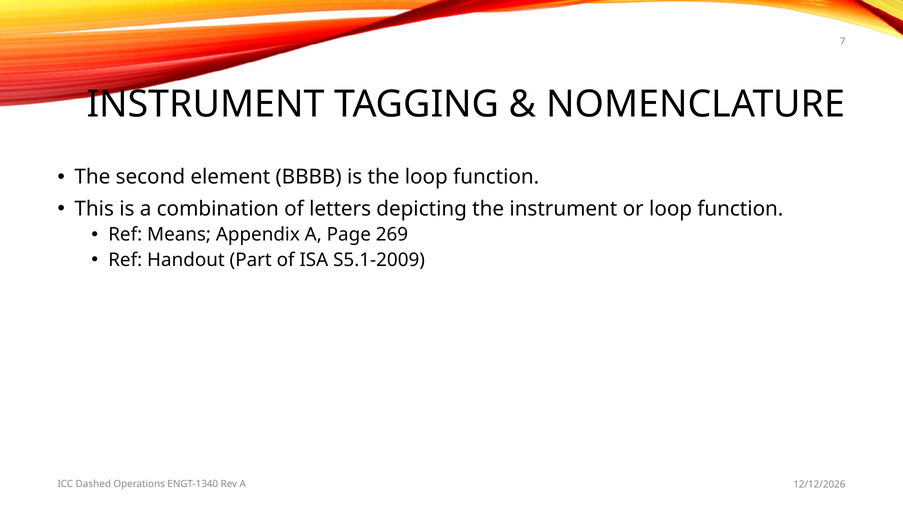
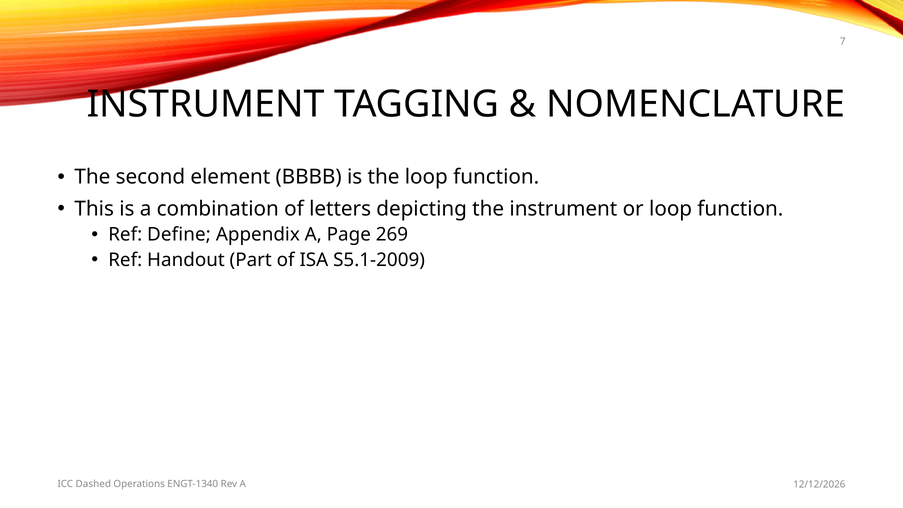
Means: Means -> Define
